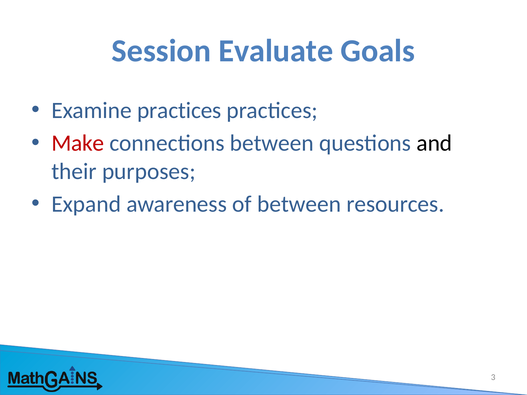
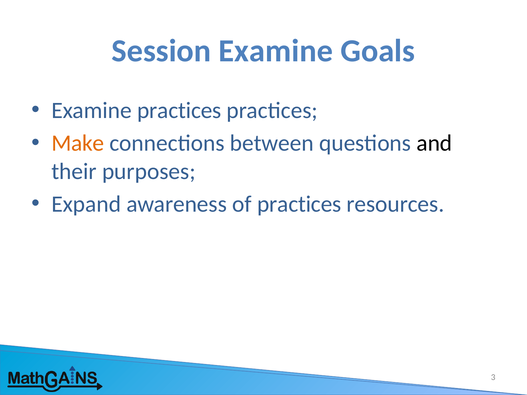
Session Evaluate: Evaluate -> Examine
Make colour: red -> orange
of between: between -> practices
